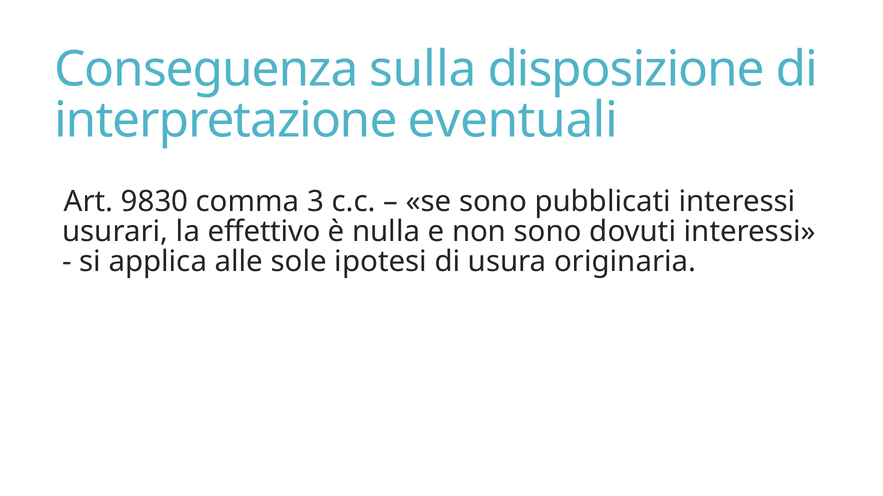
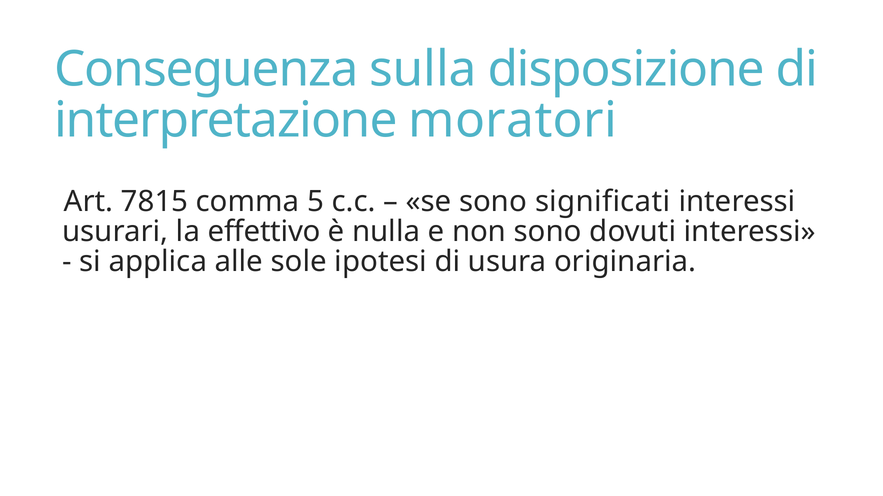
eventuali: eventuali -> moratori
9830: 9830 -> 7815
3: 3 -> 5
pubblicati: pubblicati -> significati
